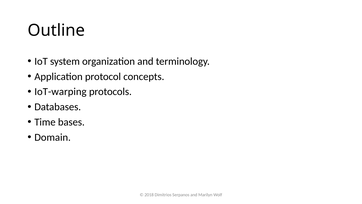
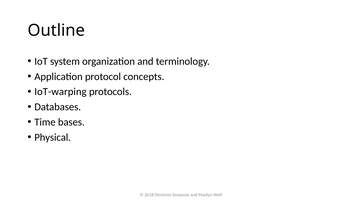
Domain: Domain -> Physical
